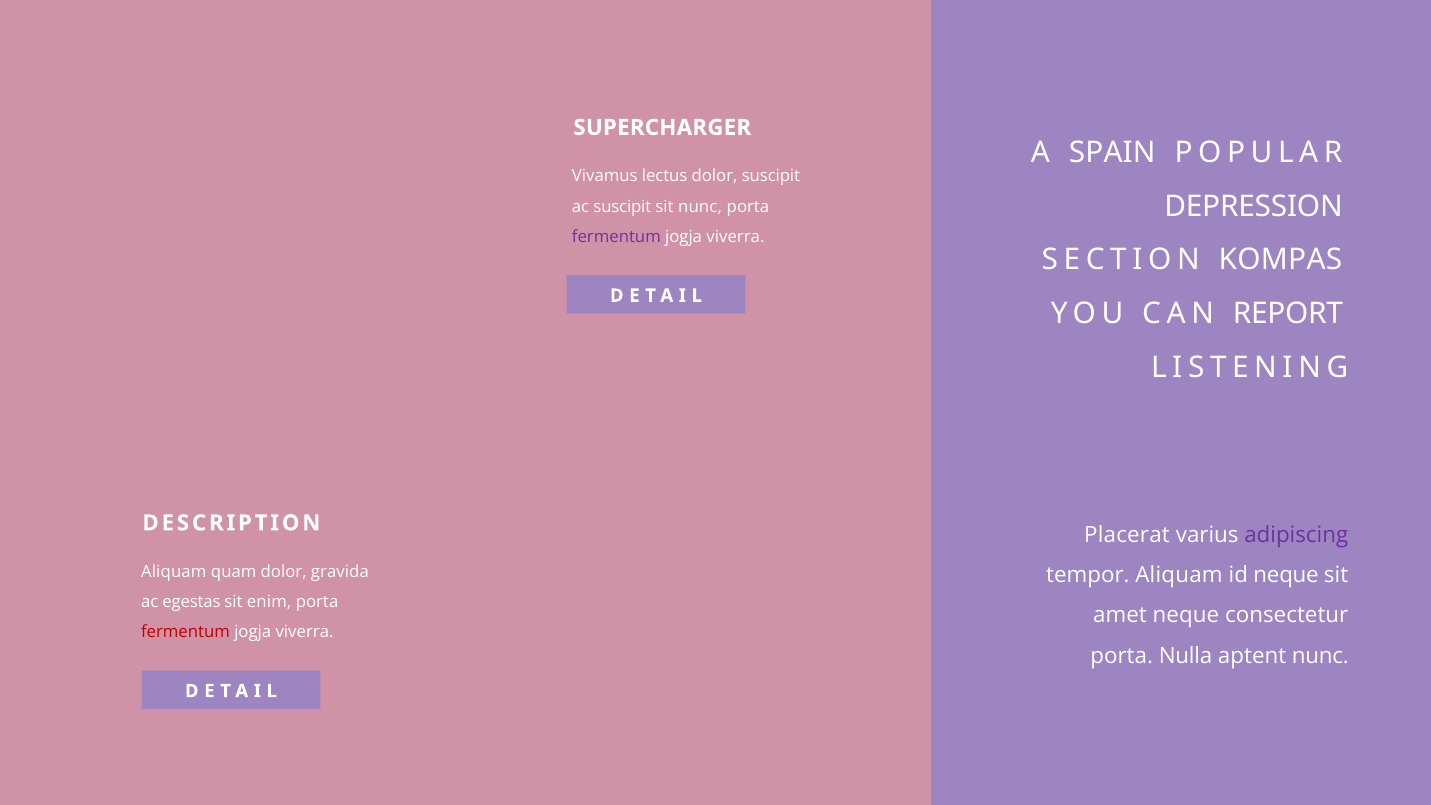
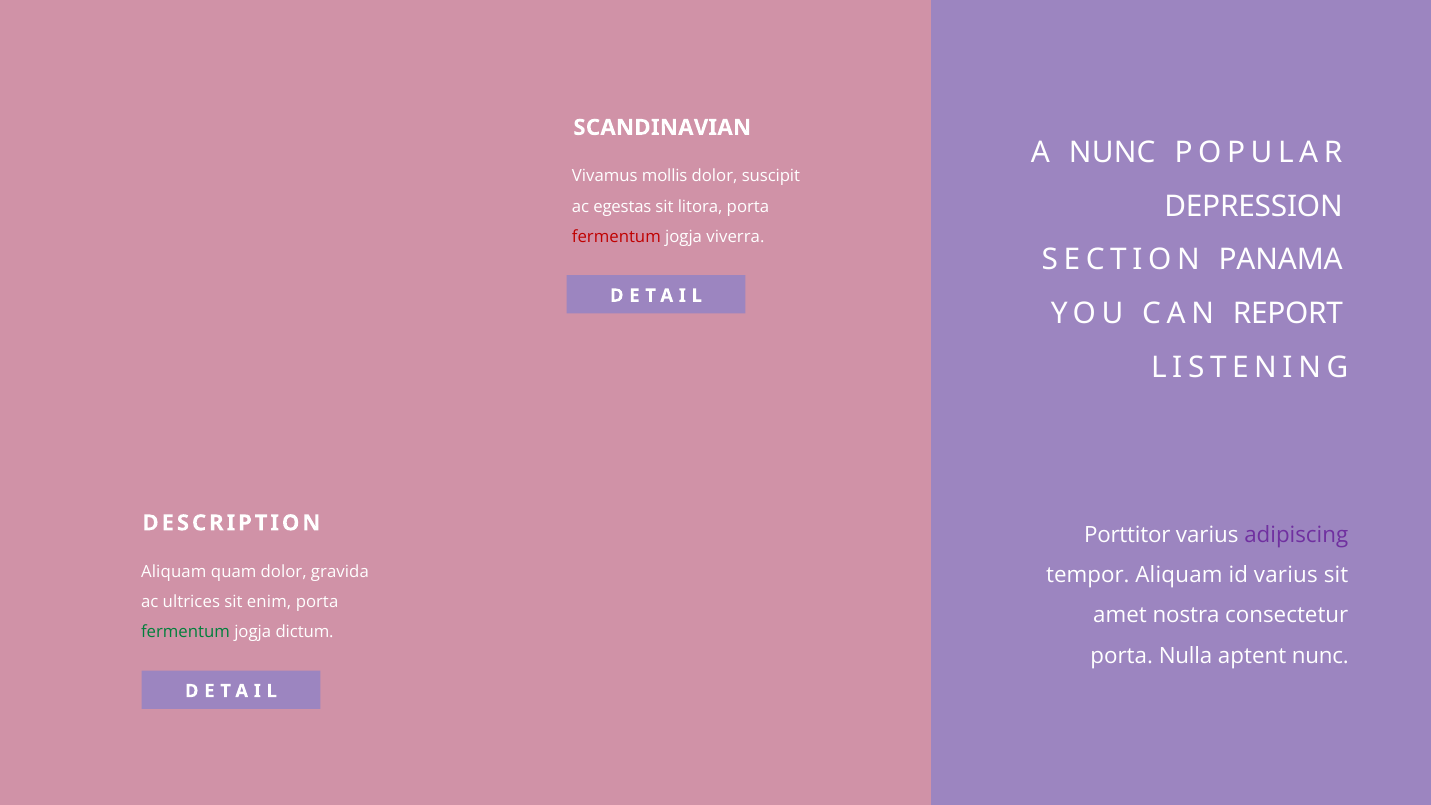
SUPERCHARGER: SUPERCHARGER -> SCANDINAVIAN
A SPAIN: SPAIN -> NUNC
lectus: lectus -> mollis
ac suscipit: suscipit -> egestas
sit nunc: nunc -> litora
fermentum at (616, 237) colour: purple -> red
KOMPAS: KOMPAS -> PANAMA
Placerat: Placerat -> Porttitor
id neque: neque -> varius
egestas: egestas -> ultrices
amet neque: neque -> nostra
fermentum at (185, 632) colour: red -> green
viverra at (305, 632): viverra -> dictum
